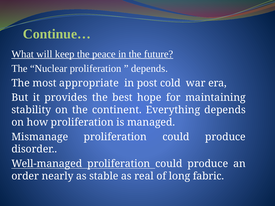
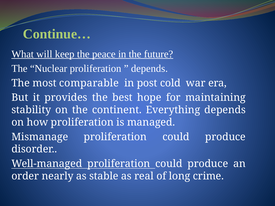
appropriate: appropriate -> comparable
fabric: fabric -> crime
